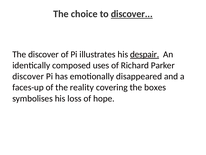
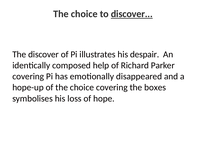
despair underline: present -> none
uses: uses -> help
discover at (28, 76): discover -> covering
faces-up: faces-up -> hope-up
of the reality: reality -> choice
